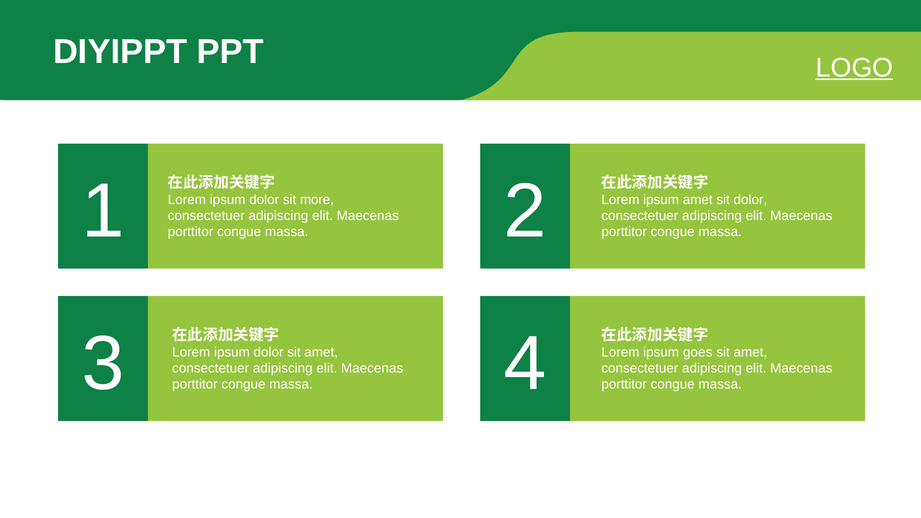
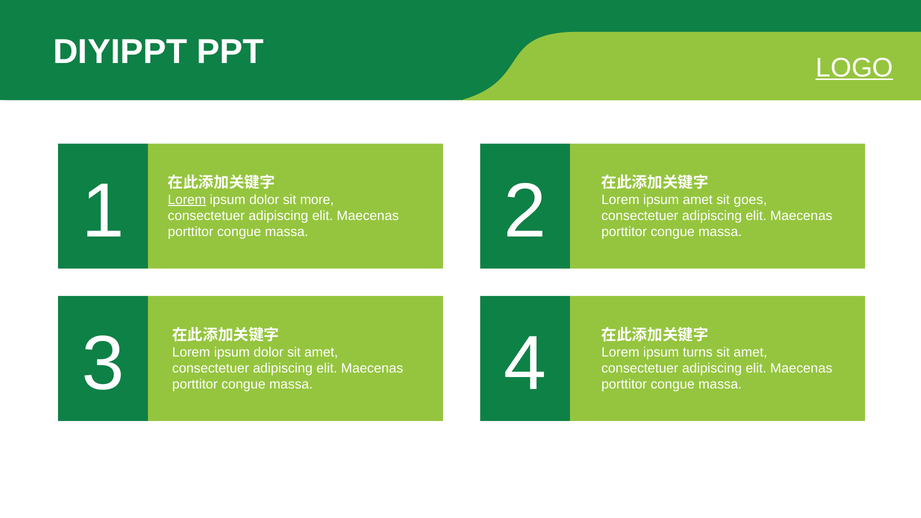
Lorem at (187, 200) underline: none -> present
sit dolor: dolor -> goes
goes: goes -> turns
